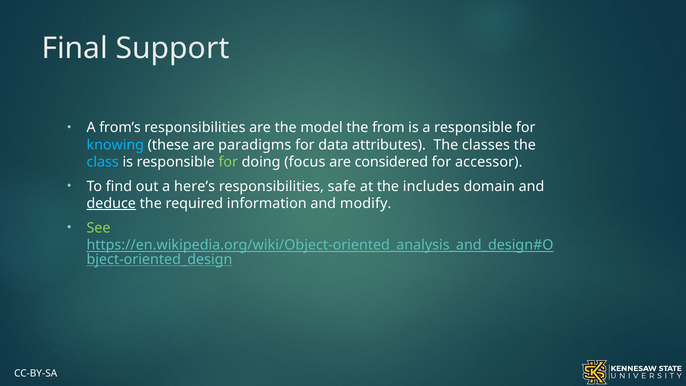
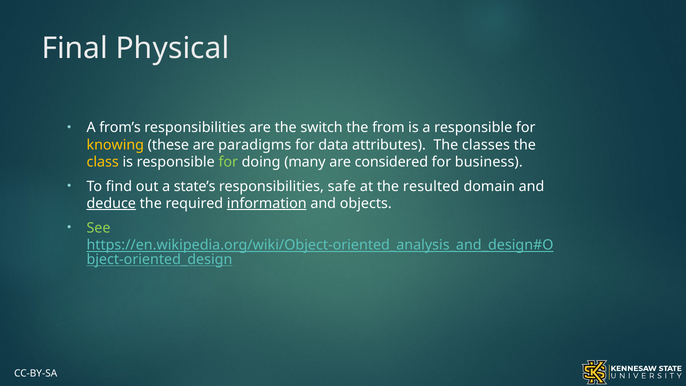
Support: Support -> Physical
model: model -> switch
knowing colour: light blue -> yellow
class colour: light blue -> yellow
focus: focus -> many
accessor: accessor -> business
here’s: here’s -> state’s
includes: includes -> resulted
information underline: none -> present
modify: modify -> objects
